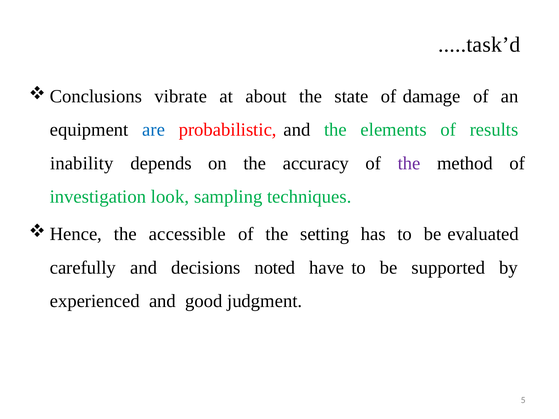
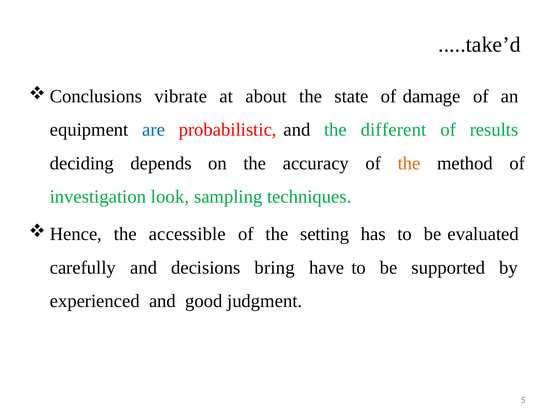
.....task’d: .....task’d -> .....take’d
elements: elements -> different
inability: inability -> deciding
the at (409, 163) colour: purple -> orange
noted: noted -> bring
